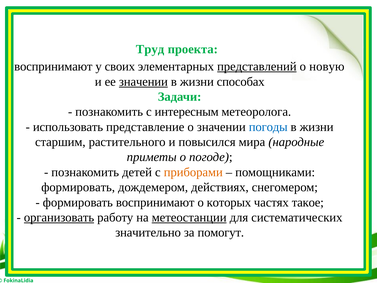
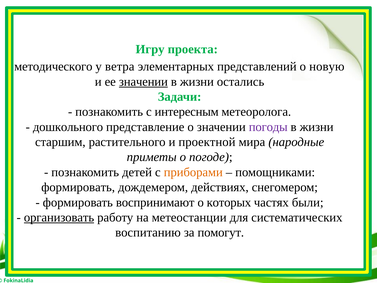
Труд: Труд -> Игру
воспринимают at (53, 66): воспринимают -> методического
своих: своих -> ветра
представлений underline: present -> none
способах: способах -> остались
использовать: использовать -> дошкольного
погоды colour: blue -> purple
повысился: повысился -> проектной
такое: такое -> были
метеостанции underline: present -> none
значительно: значительно -> воспитанию
